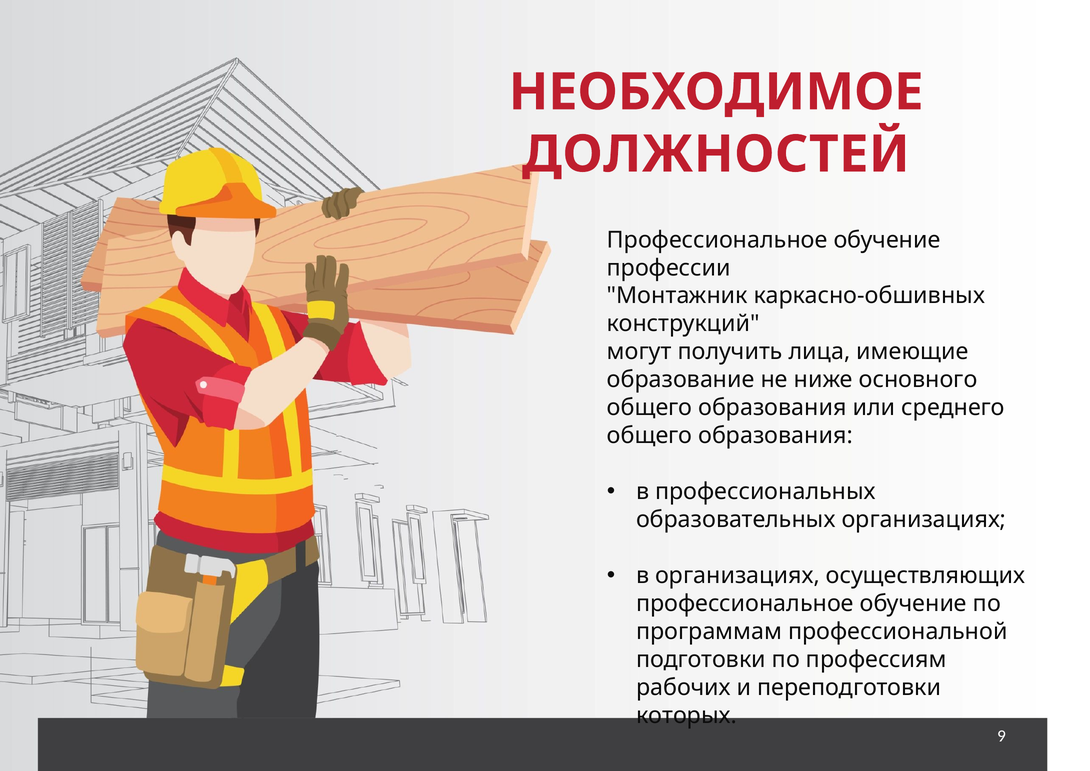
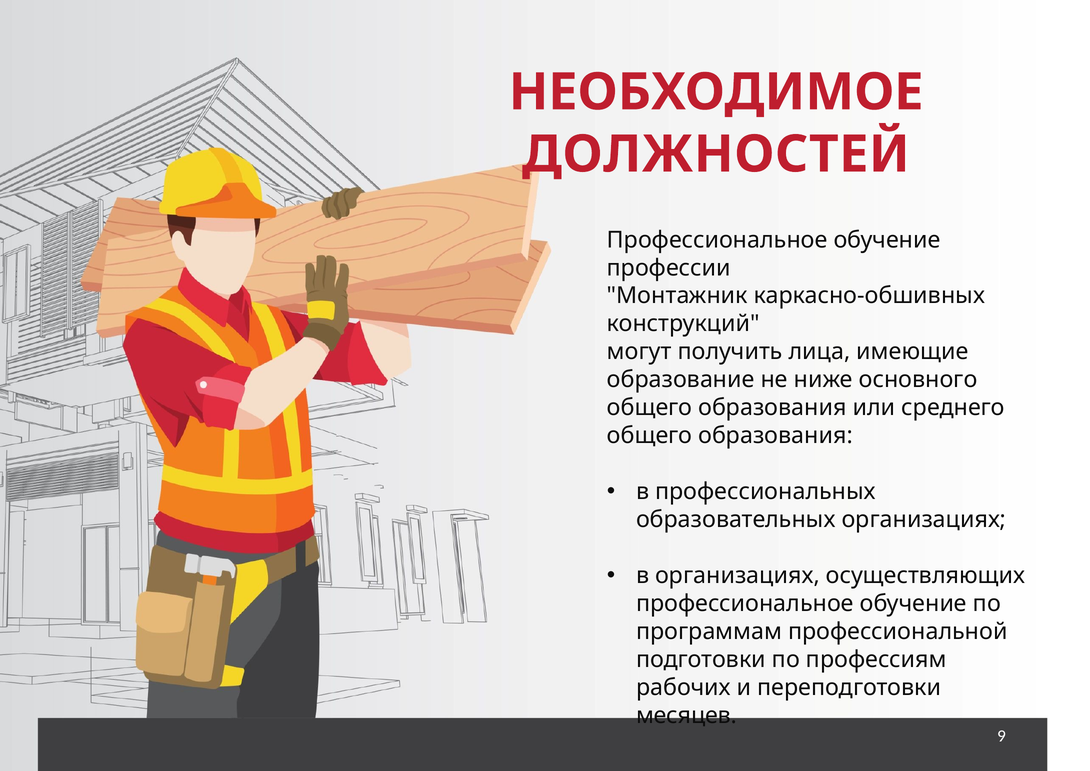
которых: которых -> месяцев
